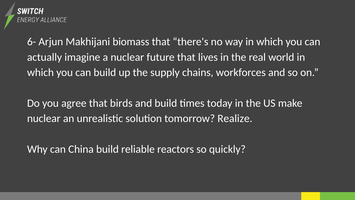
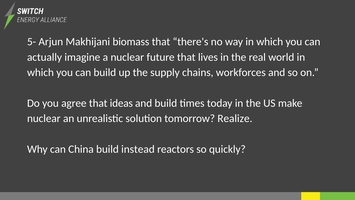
6-: 6- -> 5-
birds: birds -> ideas
reliable: reliable -> instead
